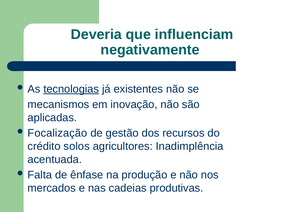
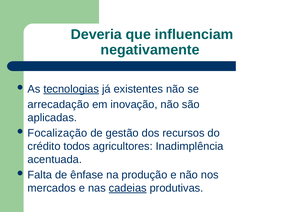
mecanismos: mecanismos -> arrecadação
solos: solos -> todos
cadeias underline: none -> present
